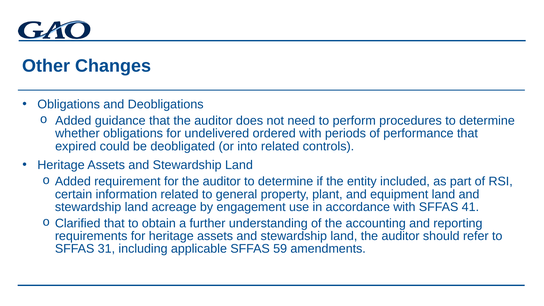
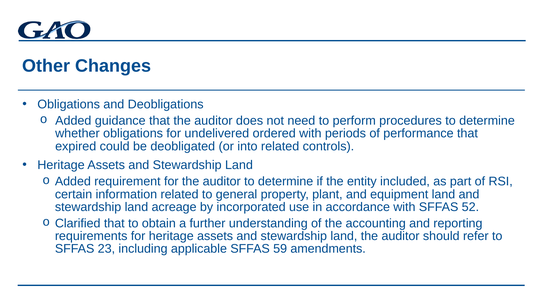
engagement: engagement -> incorporated
41: 41 -> 52
31: 31 -> 23
